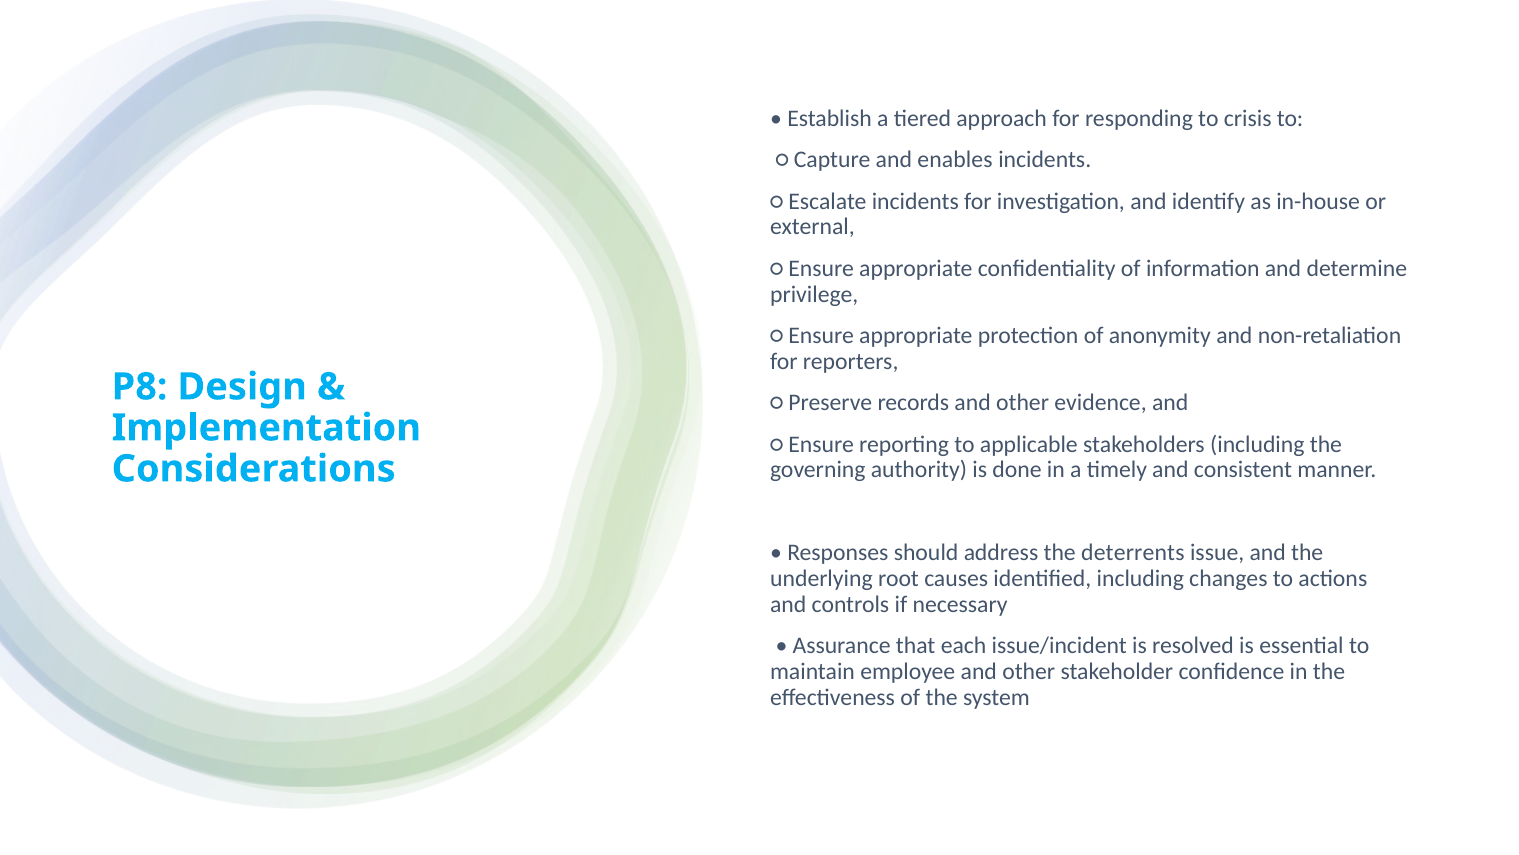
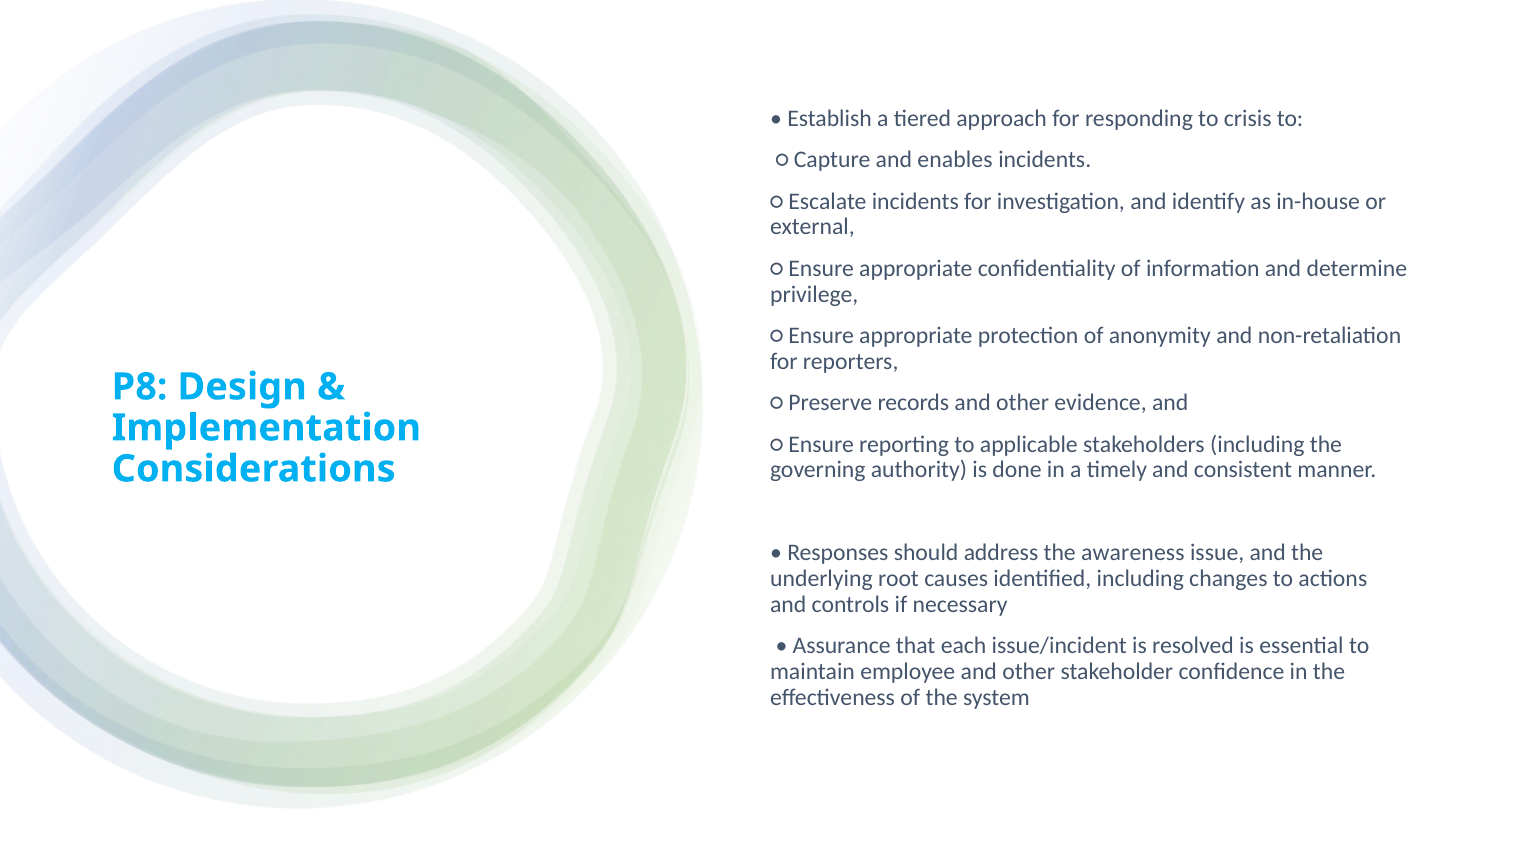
deterrents: deterrents -> awareness
